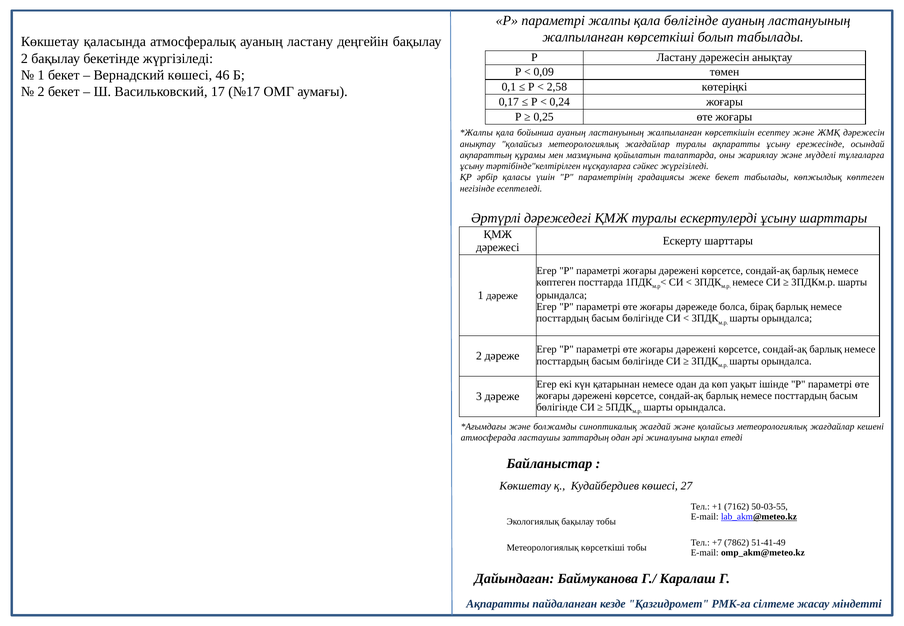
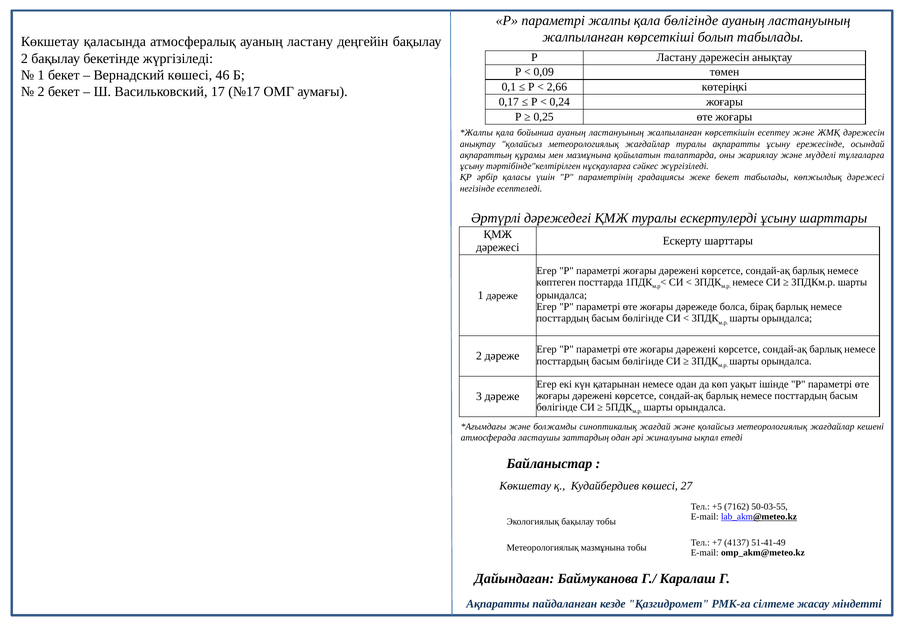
2,58: 2,58 -> 2,66
көпжылдық көптеген: көптеген -> дәрежесі
+1: +1 -> +5
7862: 7862 -> 4137
Метеорологиялық көрсеткіші: көрсеткіші -> мазмұнына
